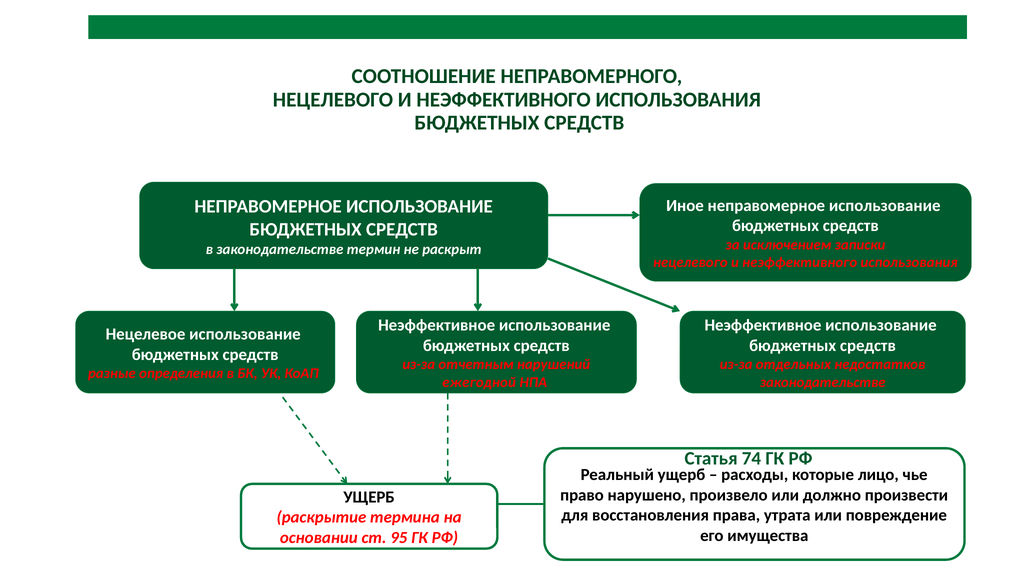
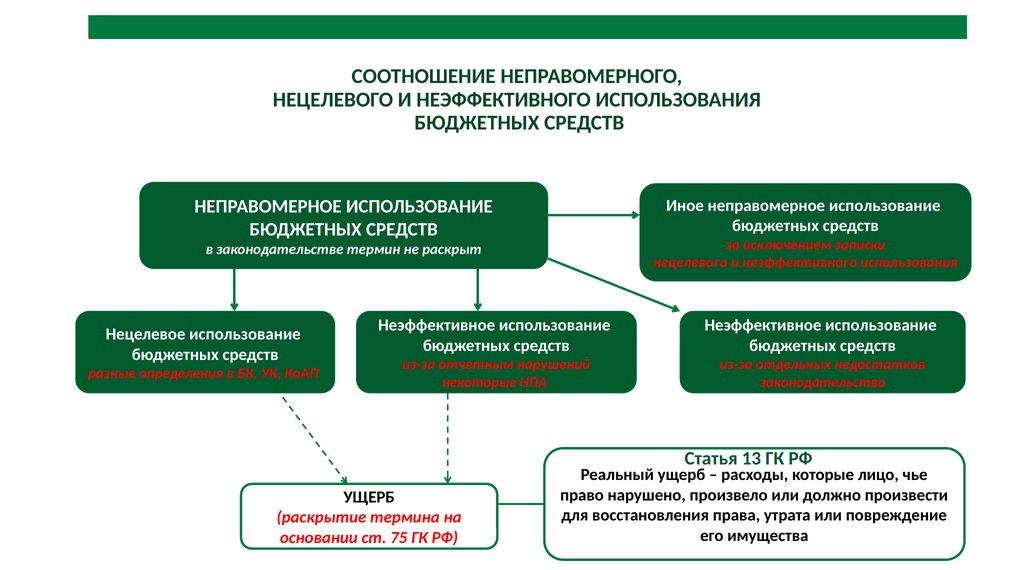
ежегодной: ежегодной -> некоторые
законодательстве at (823, 382): законодательстве -> законодательство
74: 74 -> 13
95: 95 -> 75
